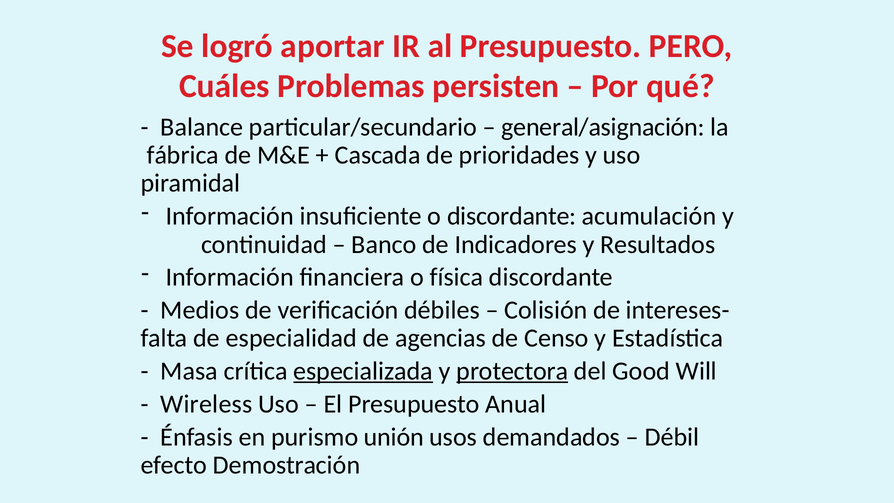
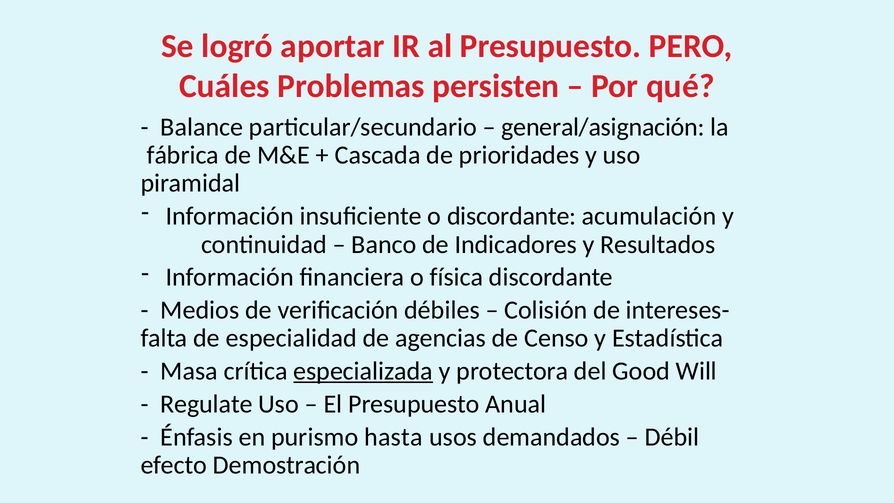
protectora underline: present -> none
Wireless: Wireless -> Regulate
unión: unión -> hasta
